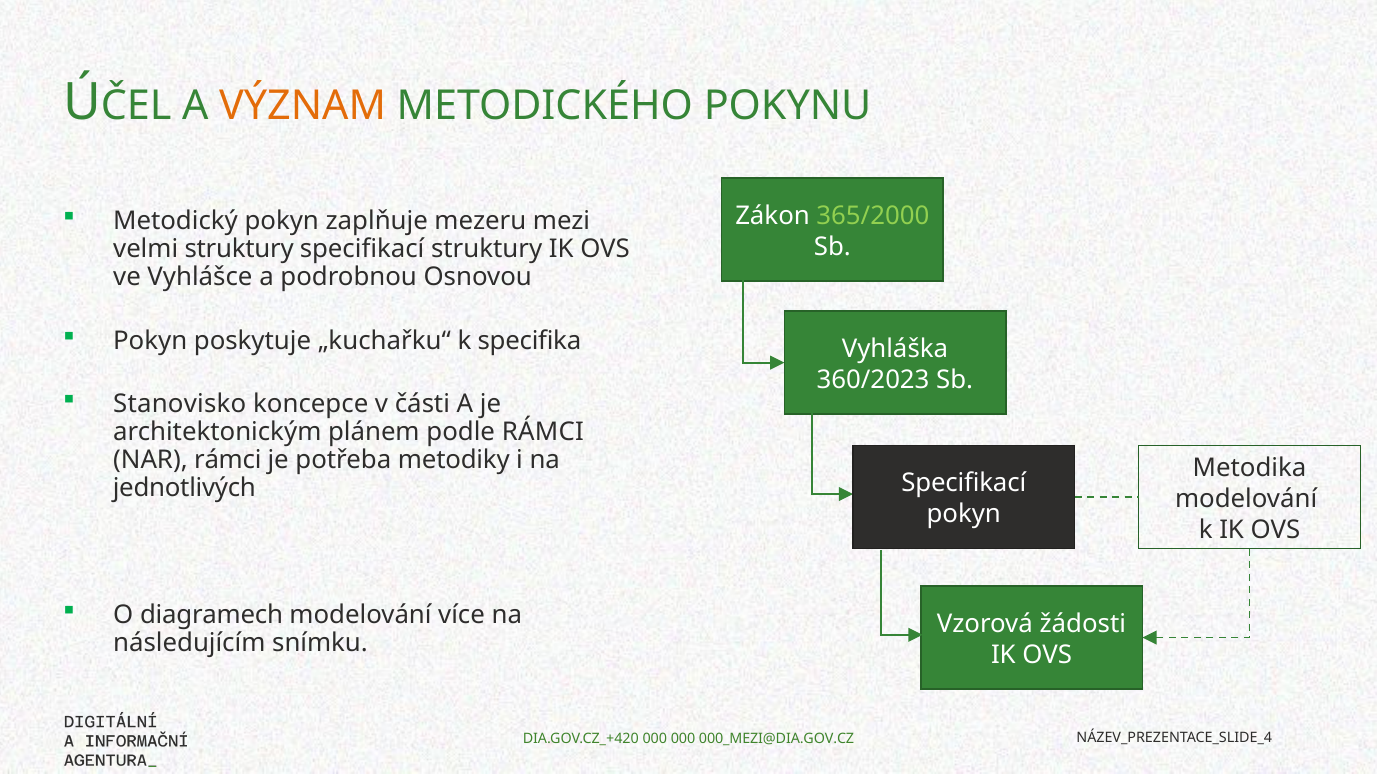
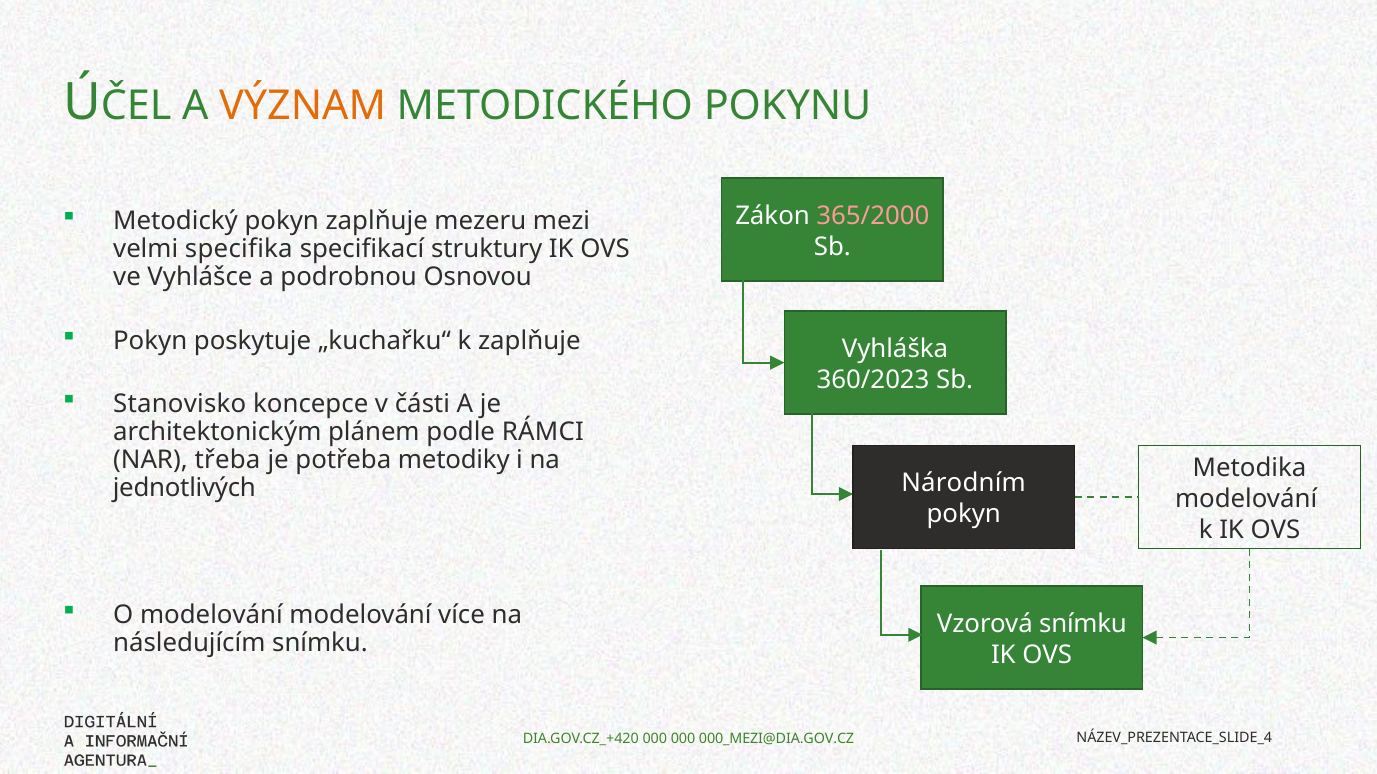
365/2000 colour: light green -> pink
velmi struktury: struktury -> specifika
k specifika: specifika -> zaplňuje
NAR rámci: rámci -> třeba
Specifikací at (964, 484): Specifikací -> Národním
O diagramech: diagramech -> modelování
Vzorová žádosti: žádosti -> snímku
